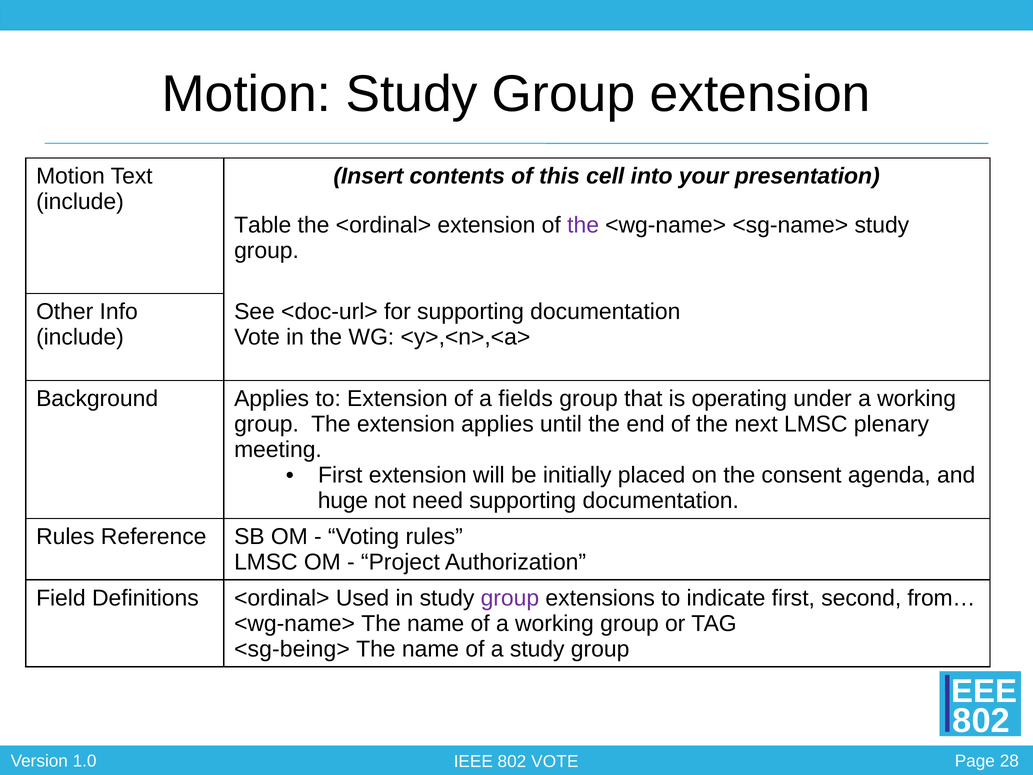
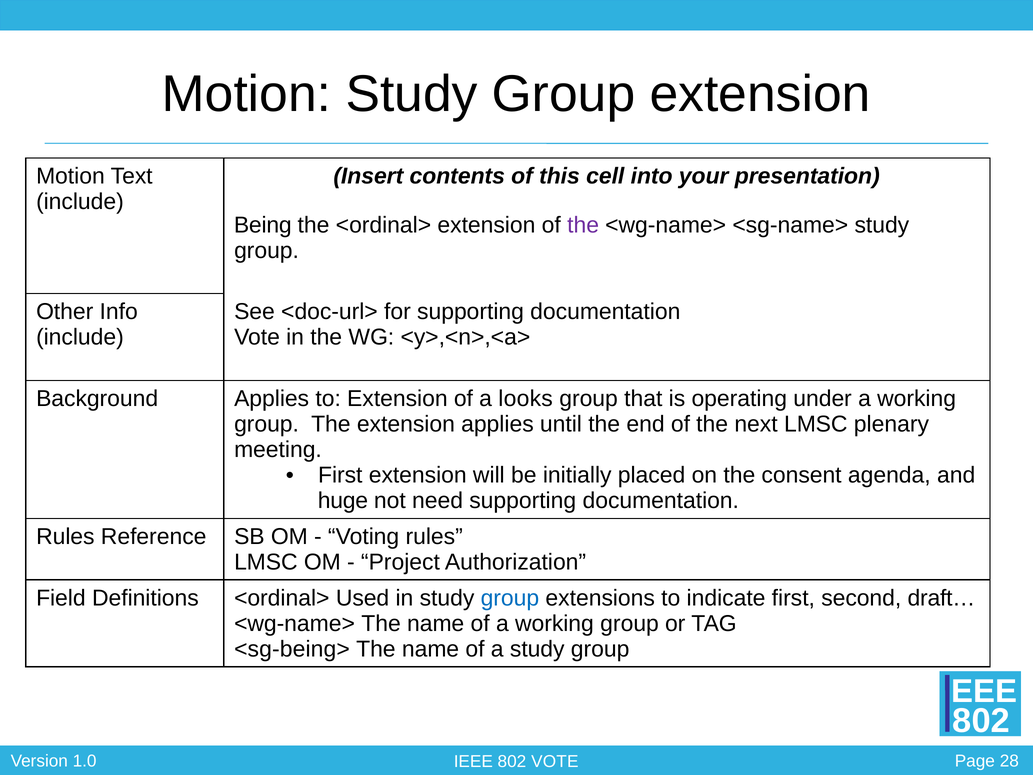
Table: Table -> Being
fields: fields -> looks
group at (510, 598) colour: purple -> blue
from…: from… -> draft…
